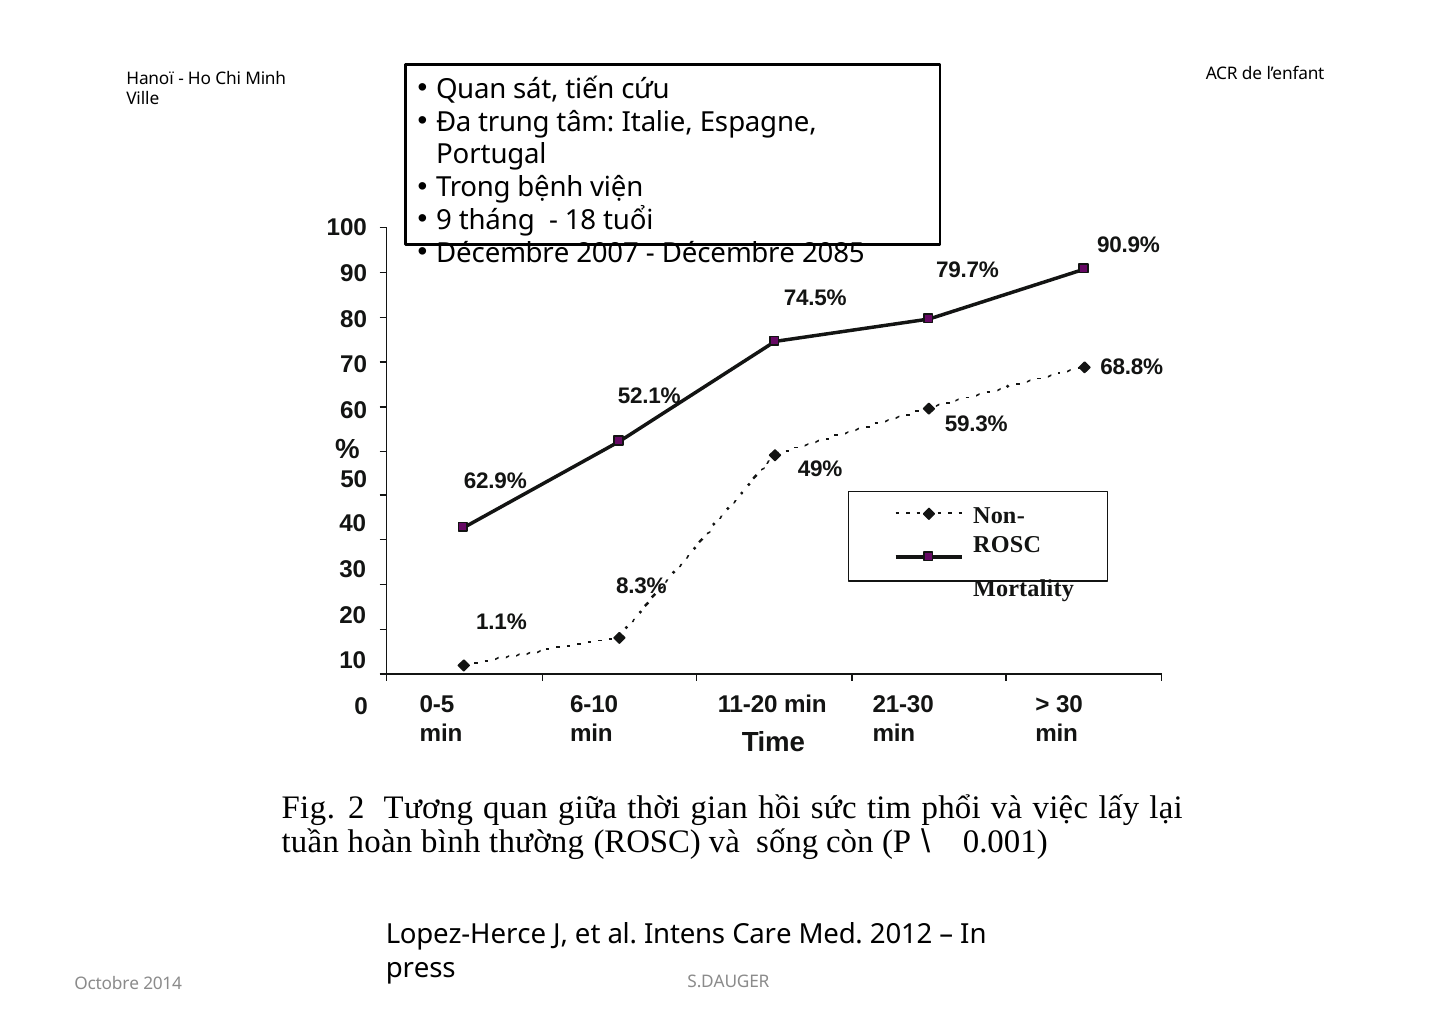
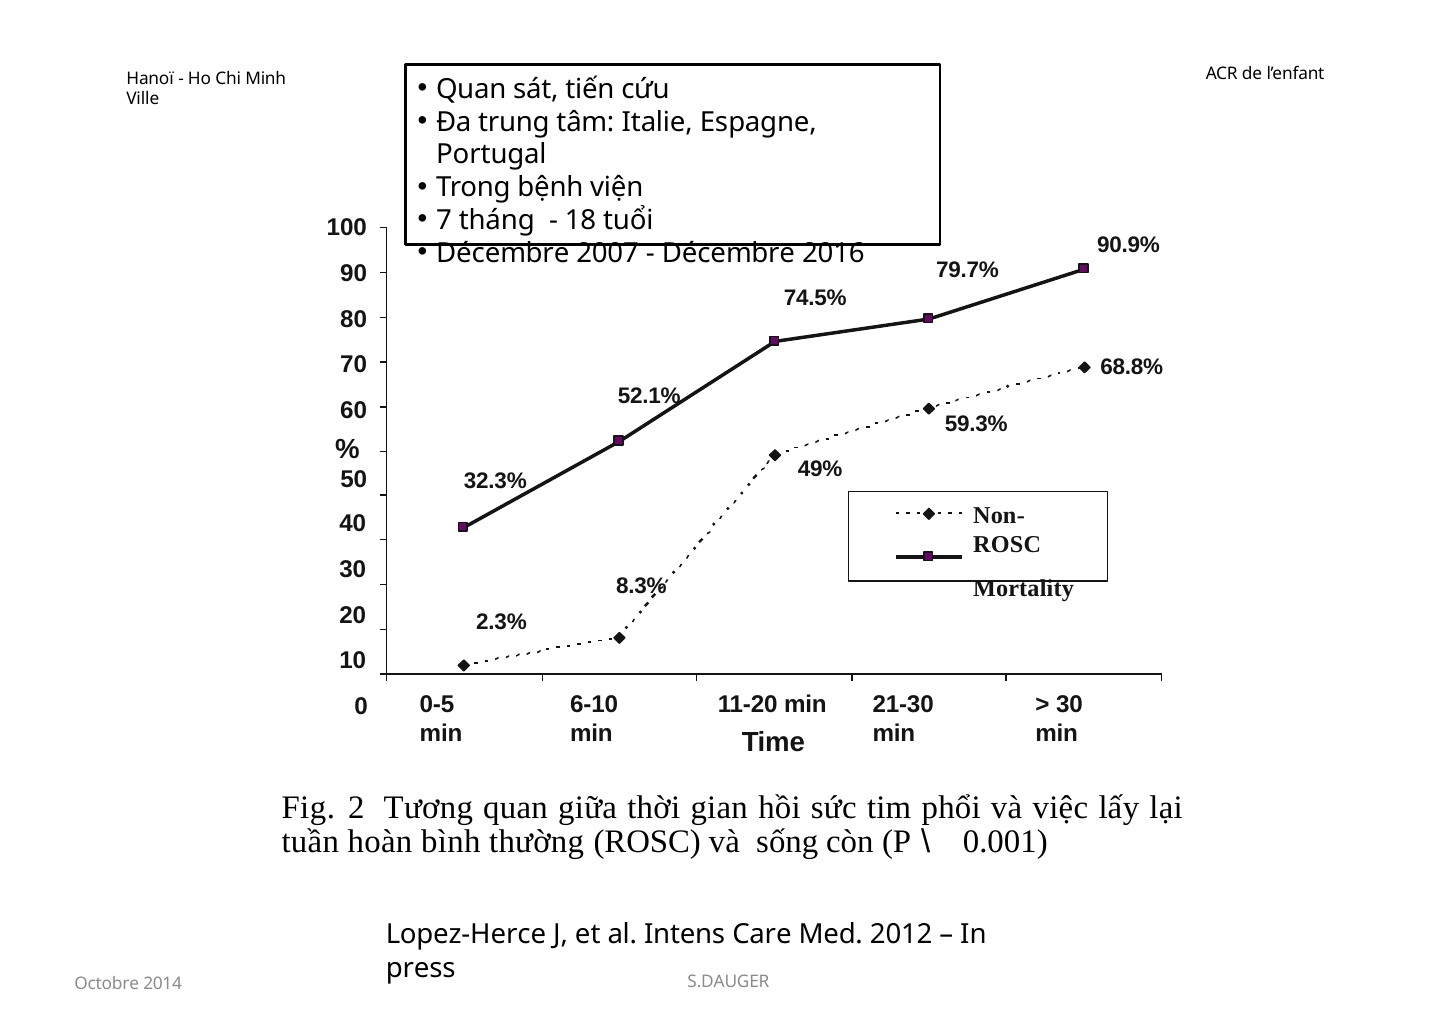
9: 9 -> 7
2085: 2085 -> 2016
62.9%: 62.9% -> 32.3%
1.1%: 1.1% -> 2.3%
